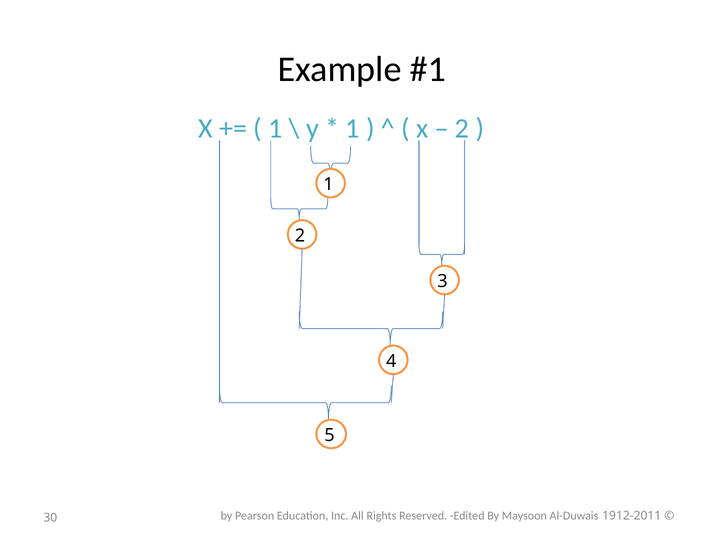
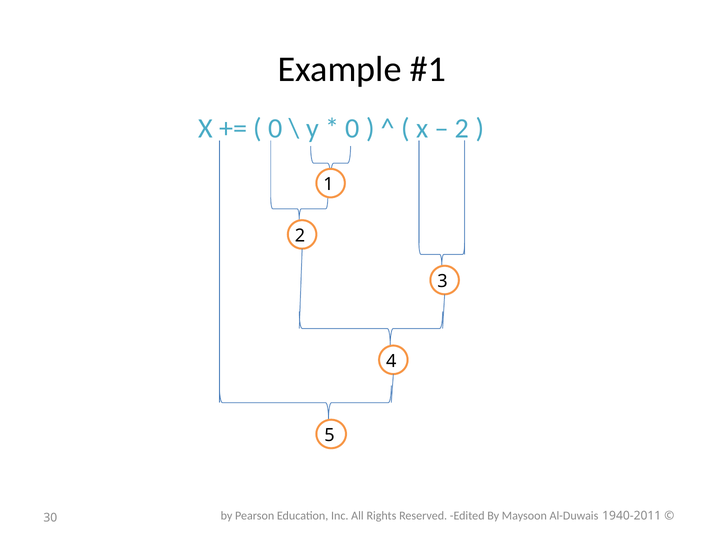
1 at (275, 129): 1 -> 0
1 at (353, 129): 1 -> 0
1912-2011: 1912-2011 -> 1940-2011
